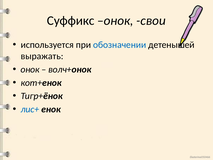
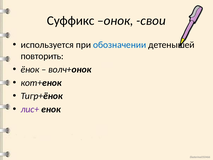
выражать: выражать -> повторить
онок at (30, 69): онок -> ёнок
лис+ colour: blue -> purple
